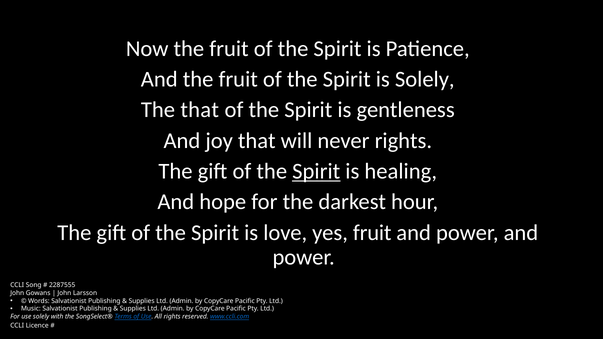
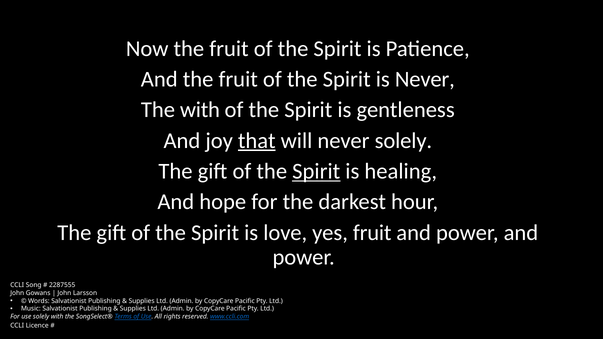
is Solely: Solely -> Never
The that: that -> with
that at (257, 141) underline: none -> present
never rights: rights -> solely
